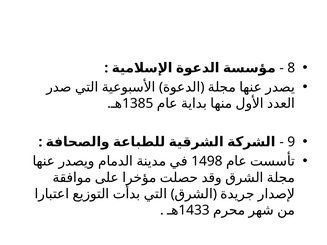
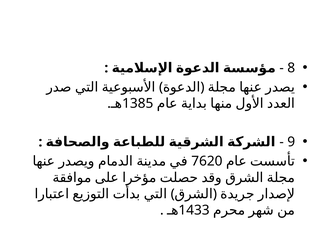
1498: 1498 -> 7620
